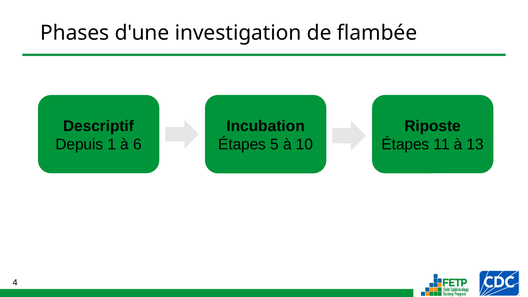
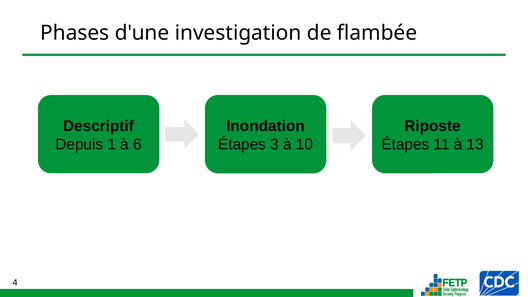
Incubation: Incubation -> Inondation
5: 5 -> 3
